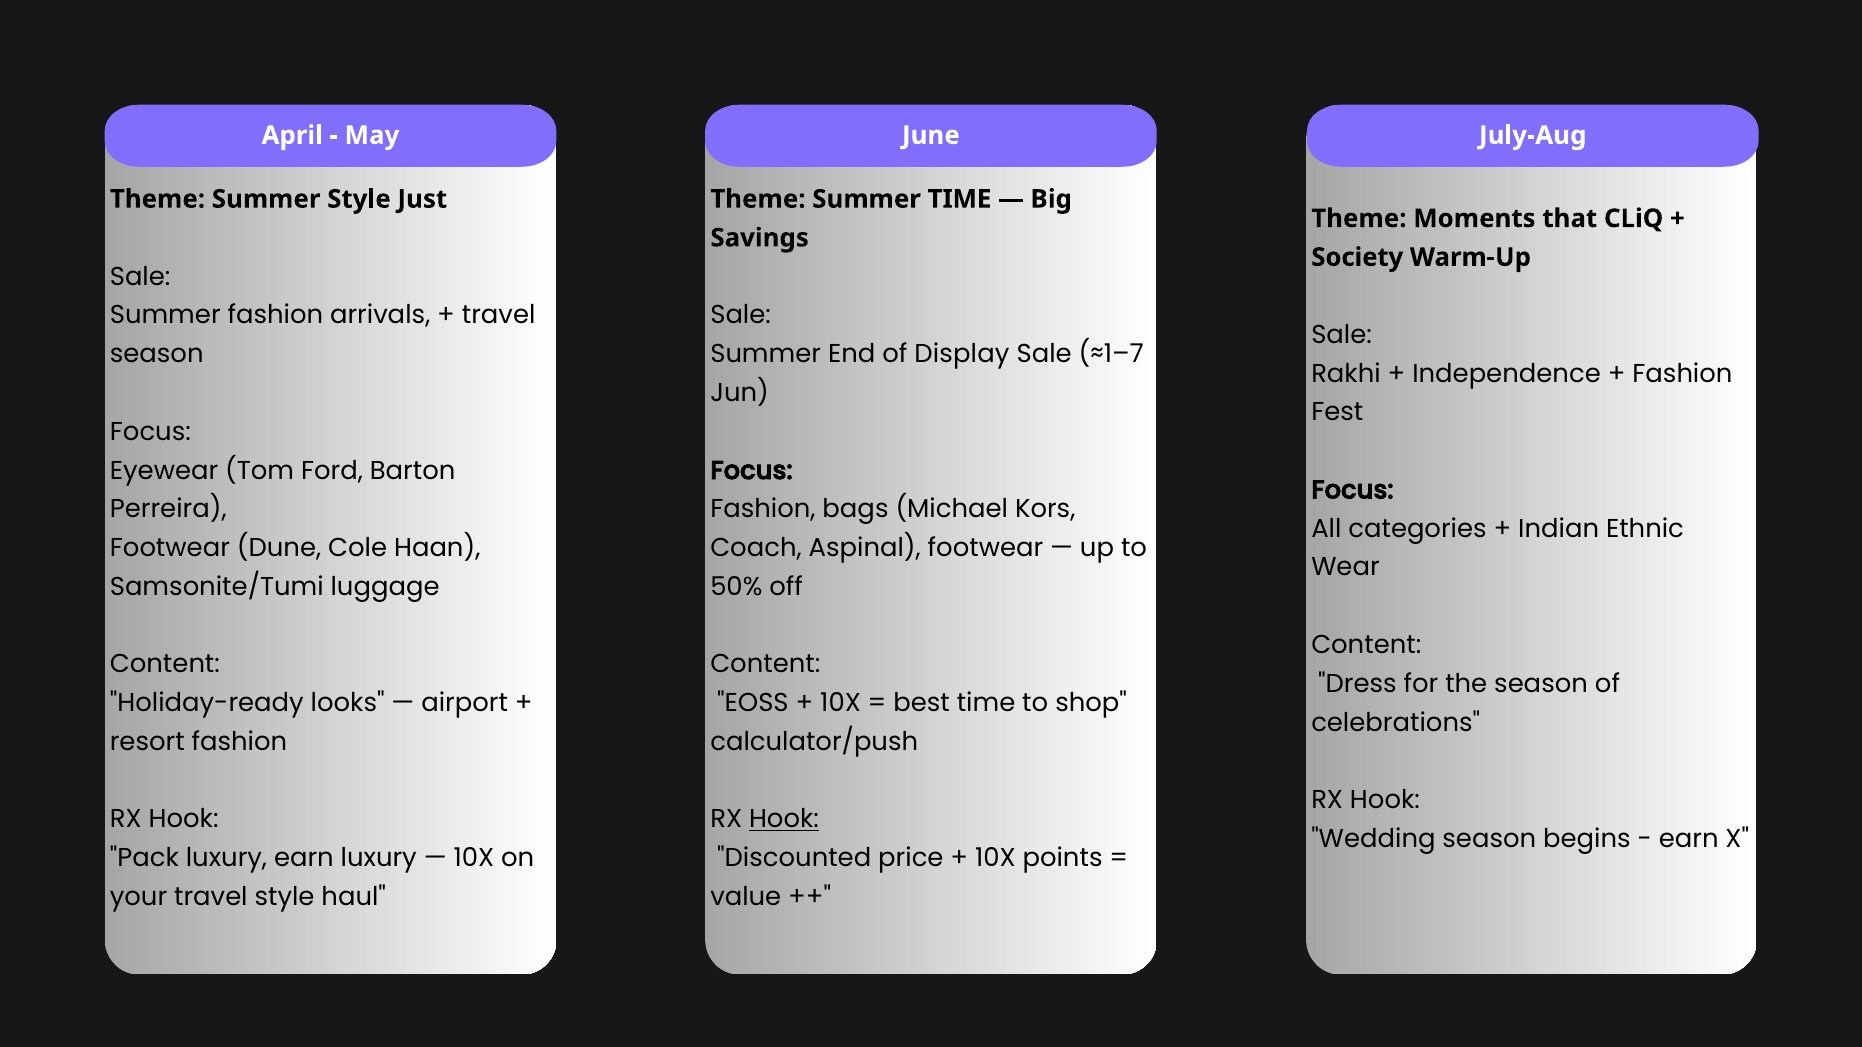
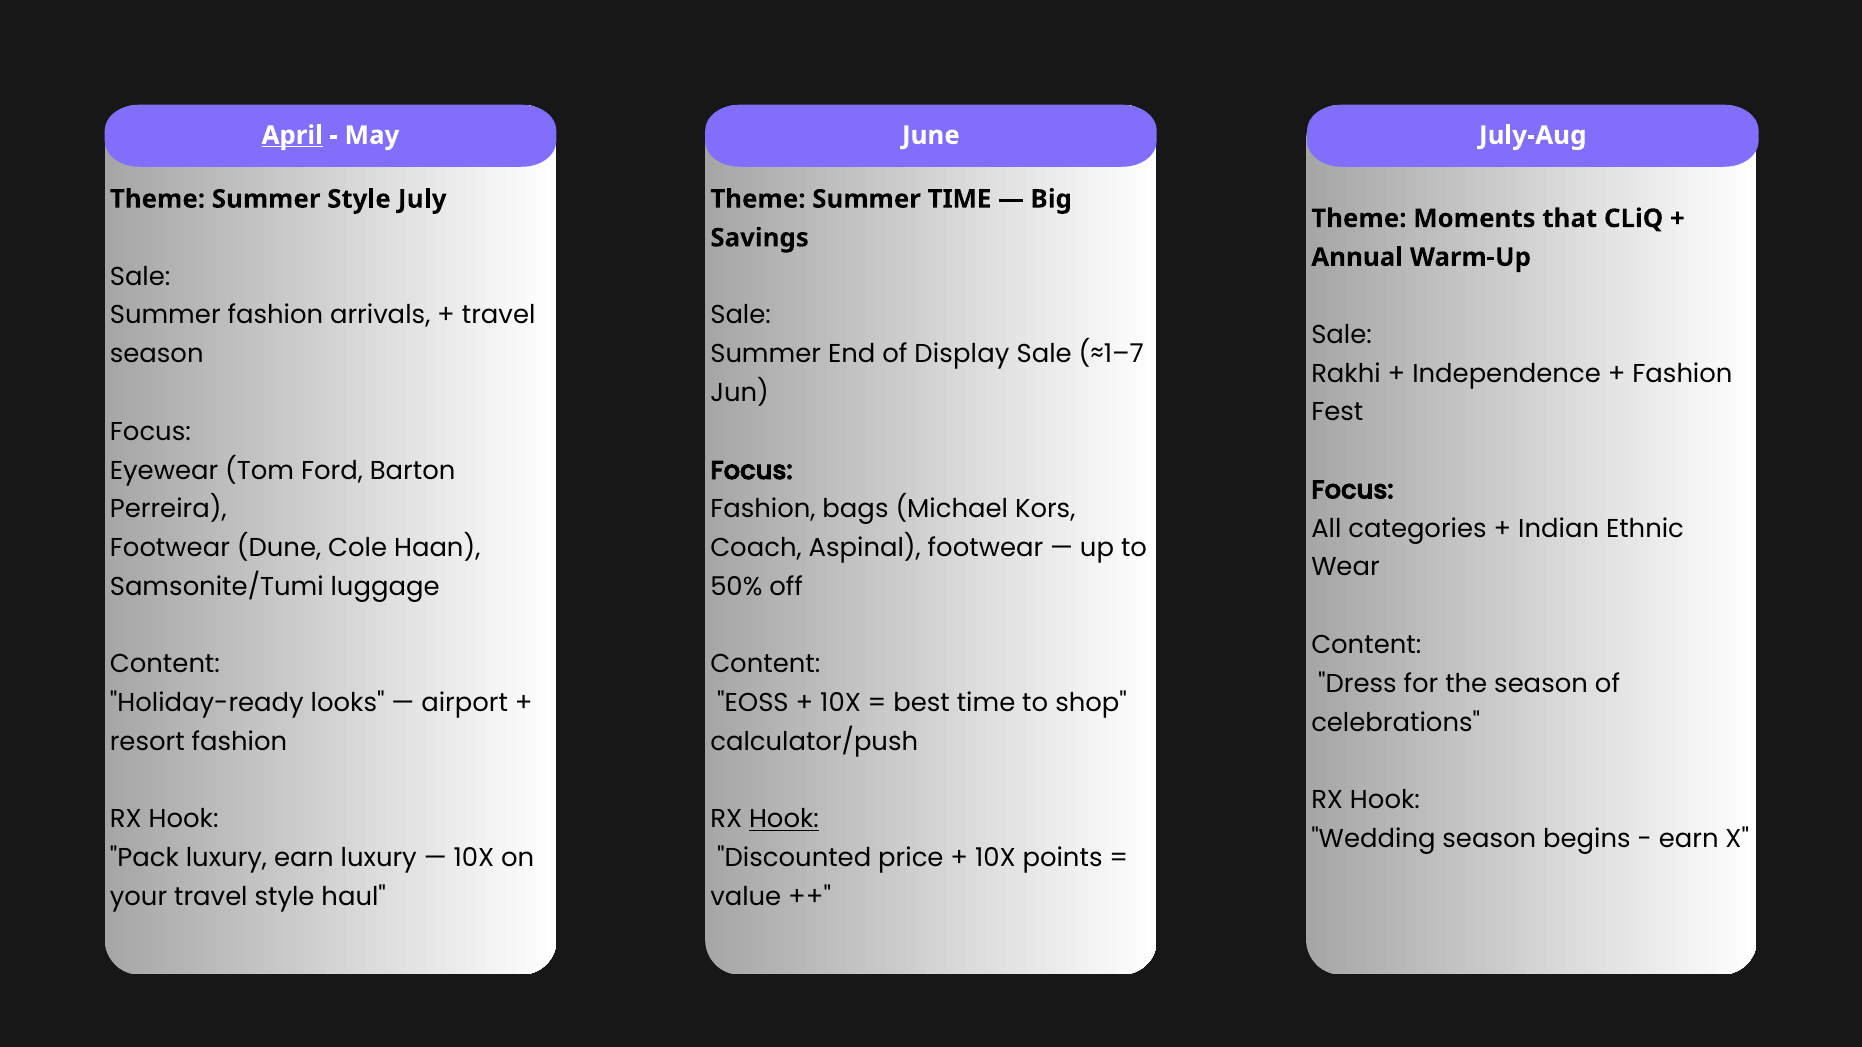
April underline: none -> present
Just: Just -> July
Society: Society -> Annual
